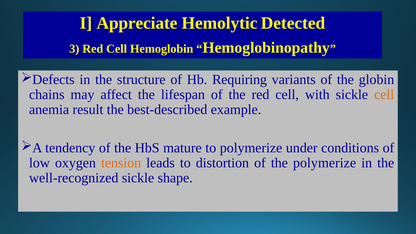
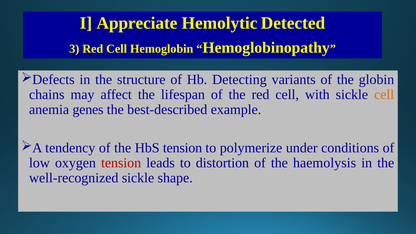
Requiring: Requiring -> Detecting
result: result -> genes
HbS mature: mature -> tension
tension at (121, 163) colour: orange -> red
the polymerize: polymerize -> haemolysis
